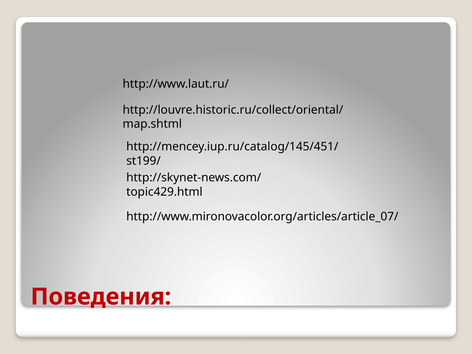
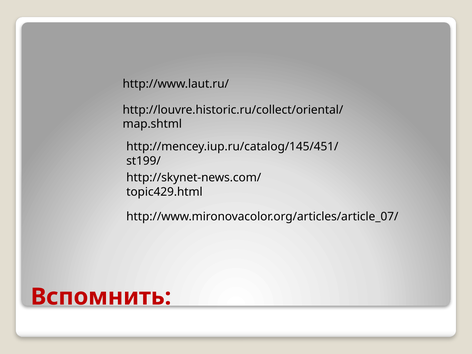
Поведения: Поведения -> Вспомнить
